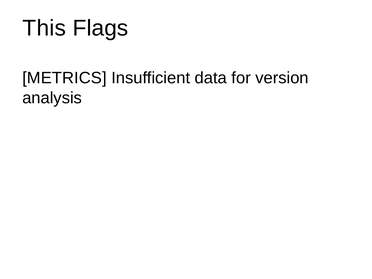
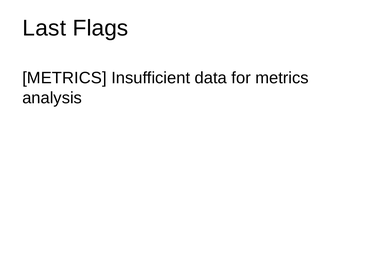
This: This -> Last
for version: version -> metrics
